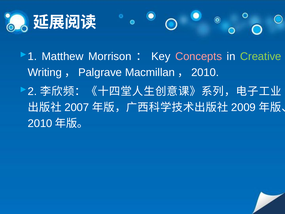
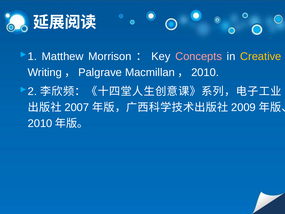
Creative colour: light green -> yellow
